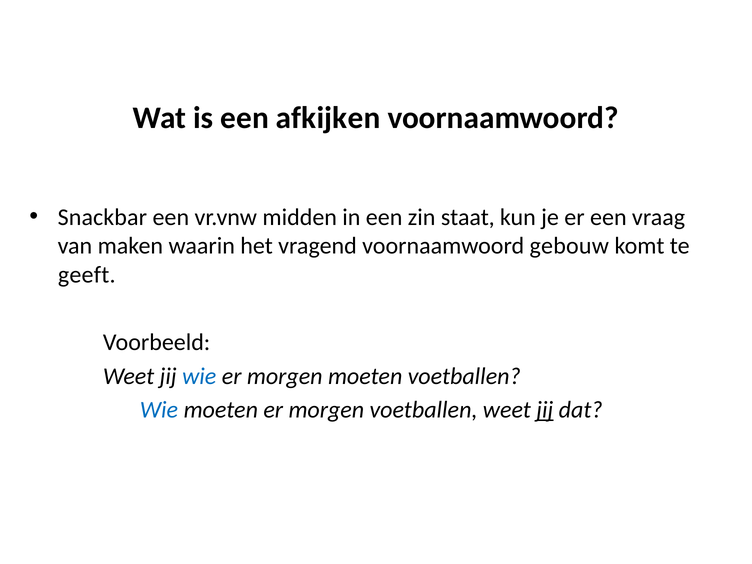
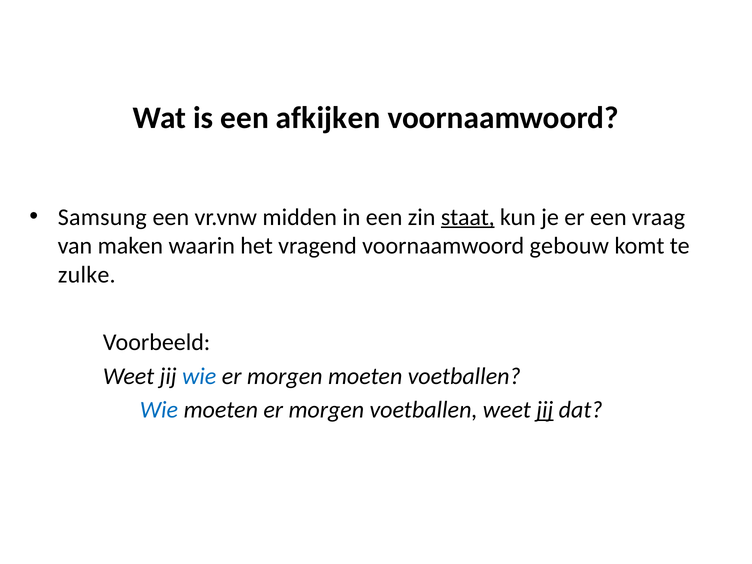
Snackbar: Snackbar -> Samsung
staat underline: none -> present
geeft: geeft -> zulke
